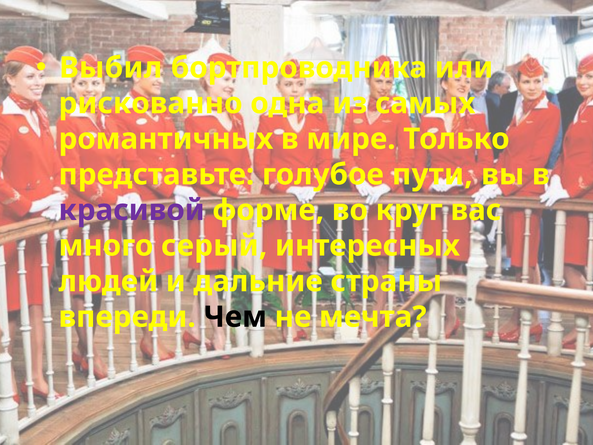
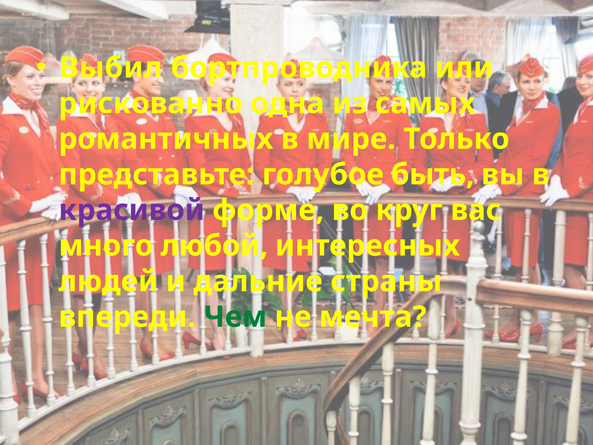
пути: пути -> быть
серый: серый -> любой
Чем colour: black -> green
